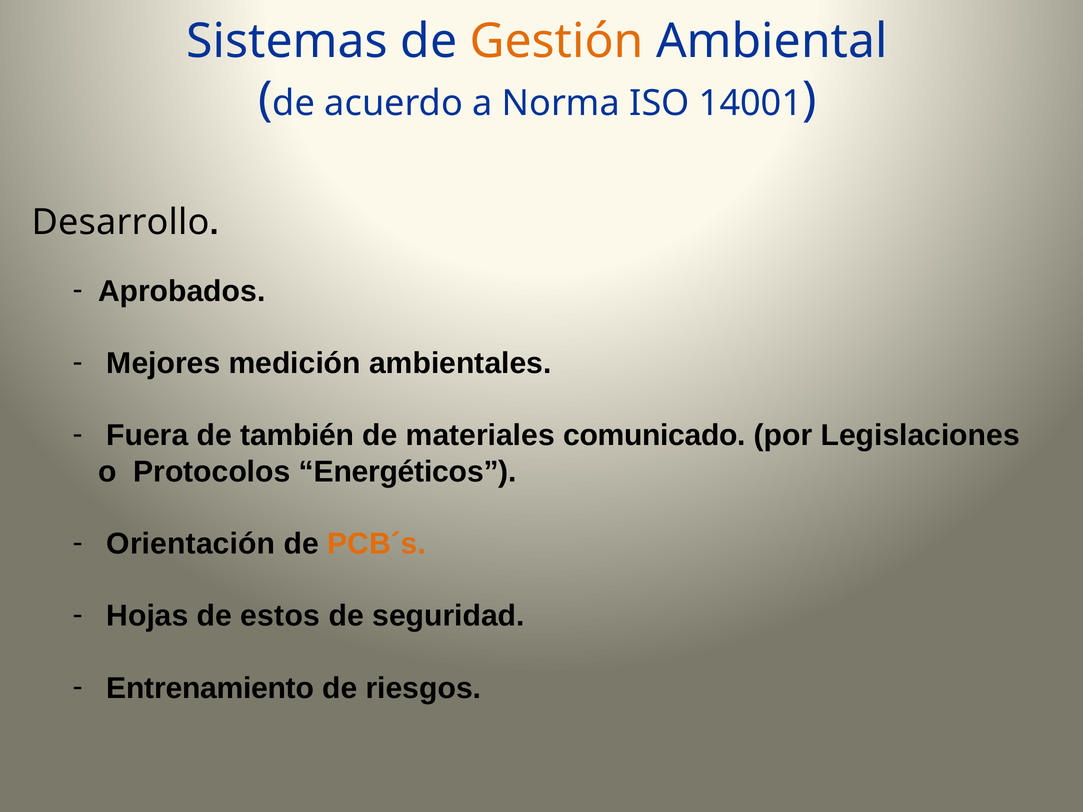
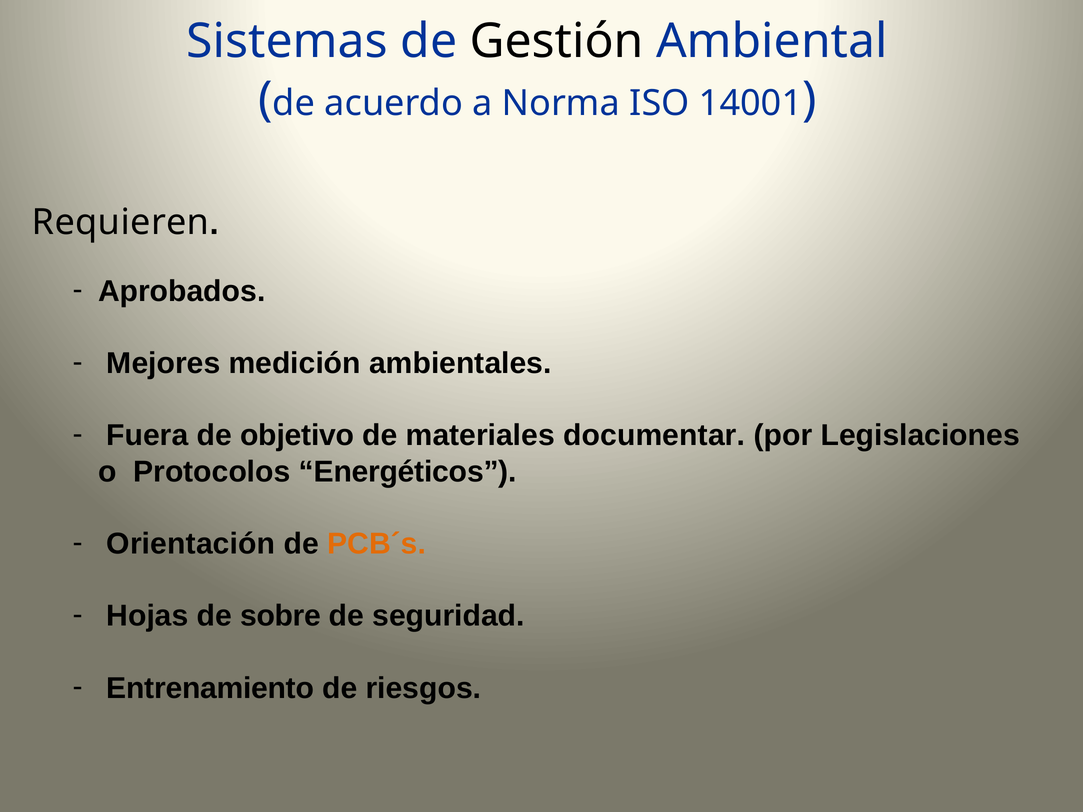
Gestión colour: orange -> black
Desarrollo: Desarrollo -> Requieren
también: también -> objetivo
comunicado: comunicado -> documentar
estos: estos -> sobre
